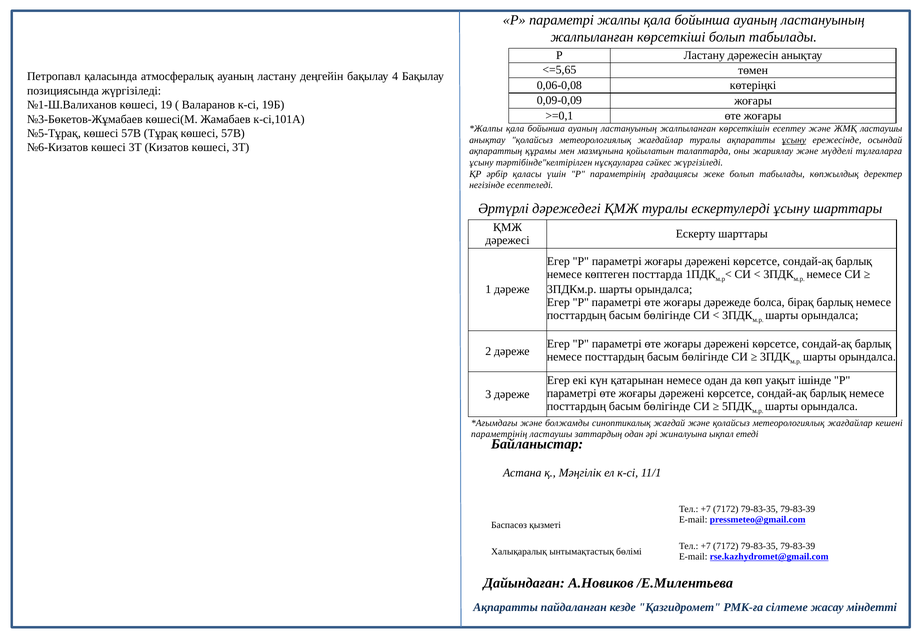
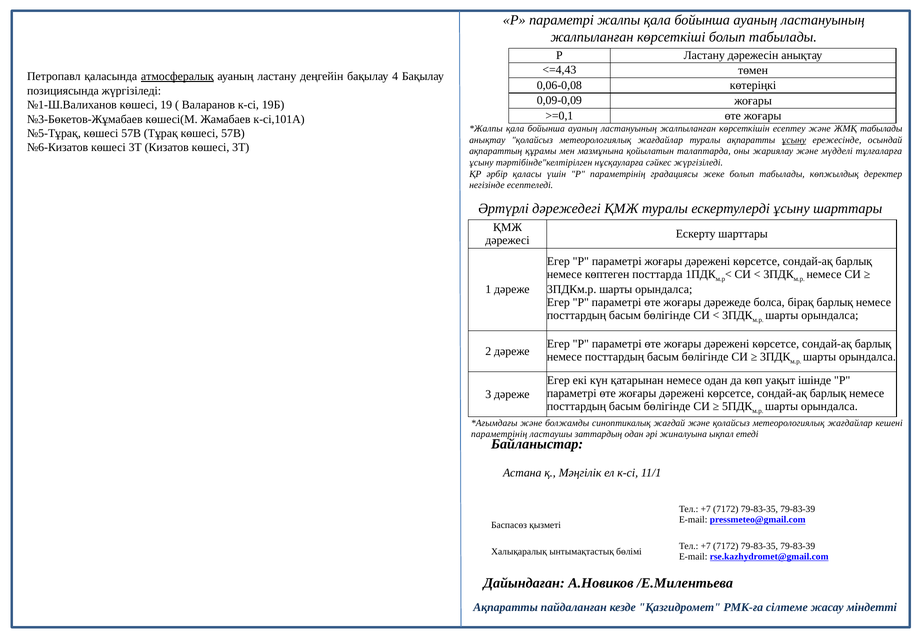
<=5,65: <=5,65 -> <=4,43
атмосфералық underline: none -> present
ЖМҚ ластаушы: ластаушы -> табылады
